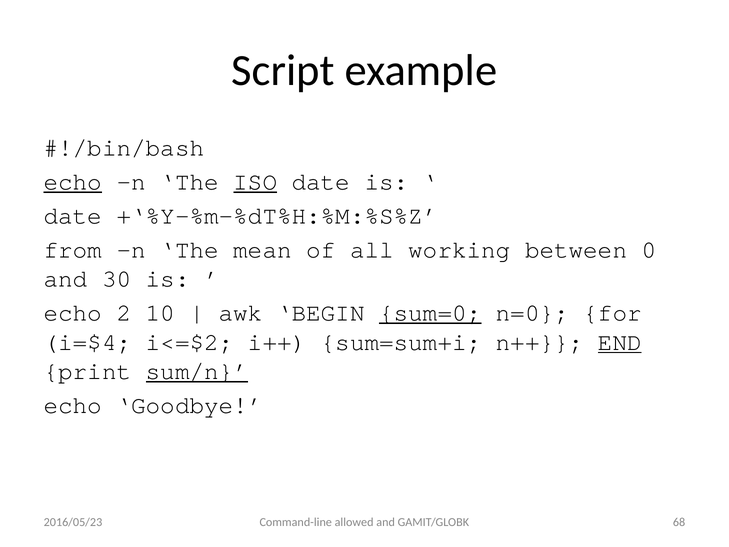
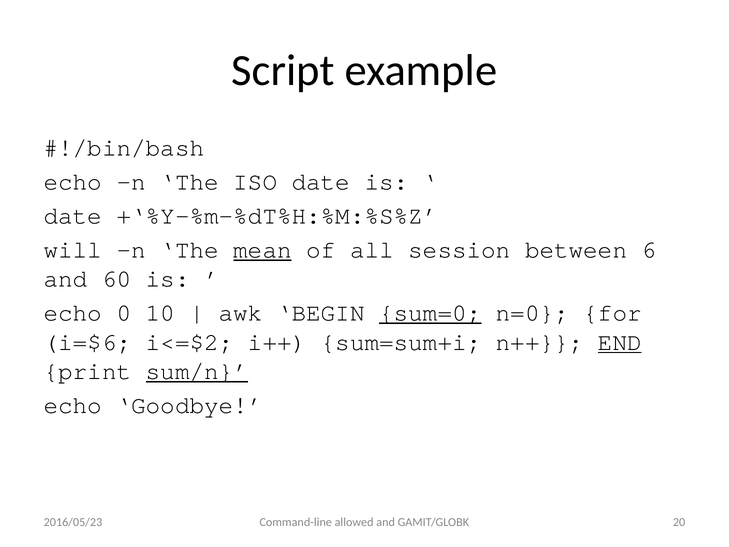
echo at (73, 182) underline: present -> none
ISO underline: present -> none
from: from -> will
mean underline: none -> present
working: working -> session
0: 0 -> 6
30: 30 -> 60
2: 2 -> 0
i=$4: i=$4 -> i=$6
68: 68 -> 20
